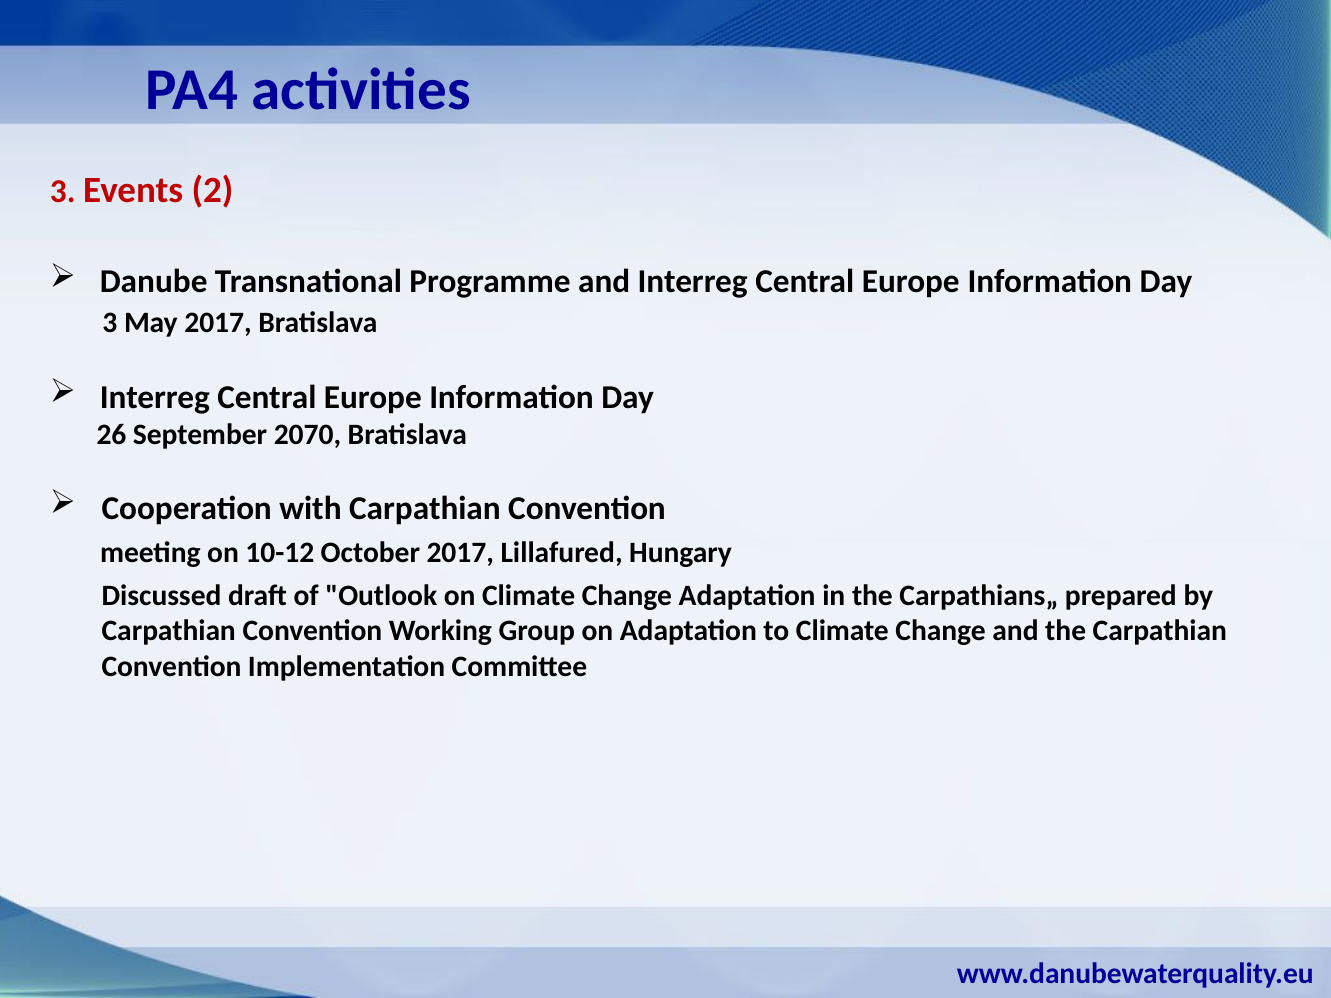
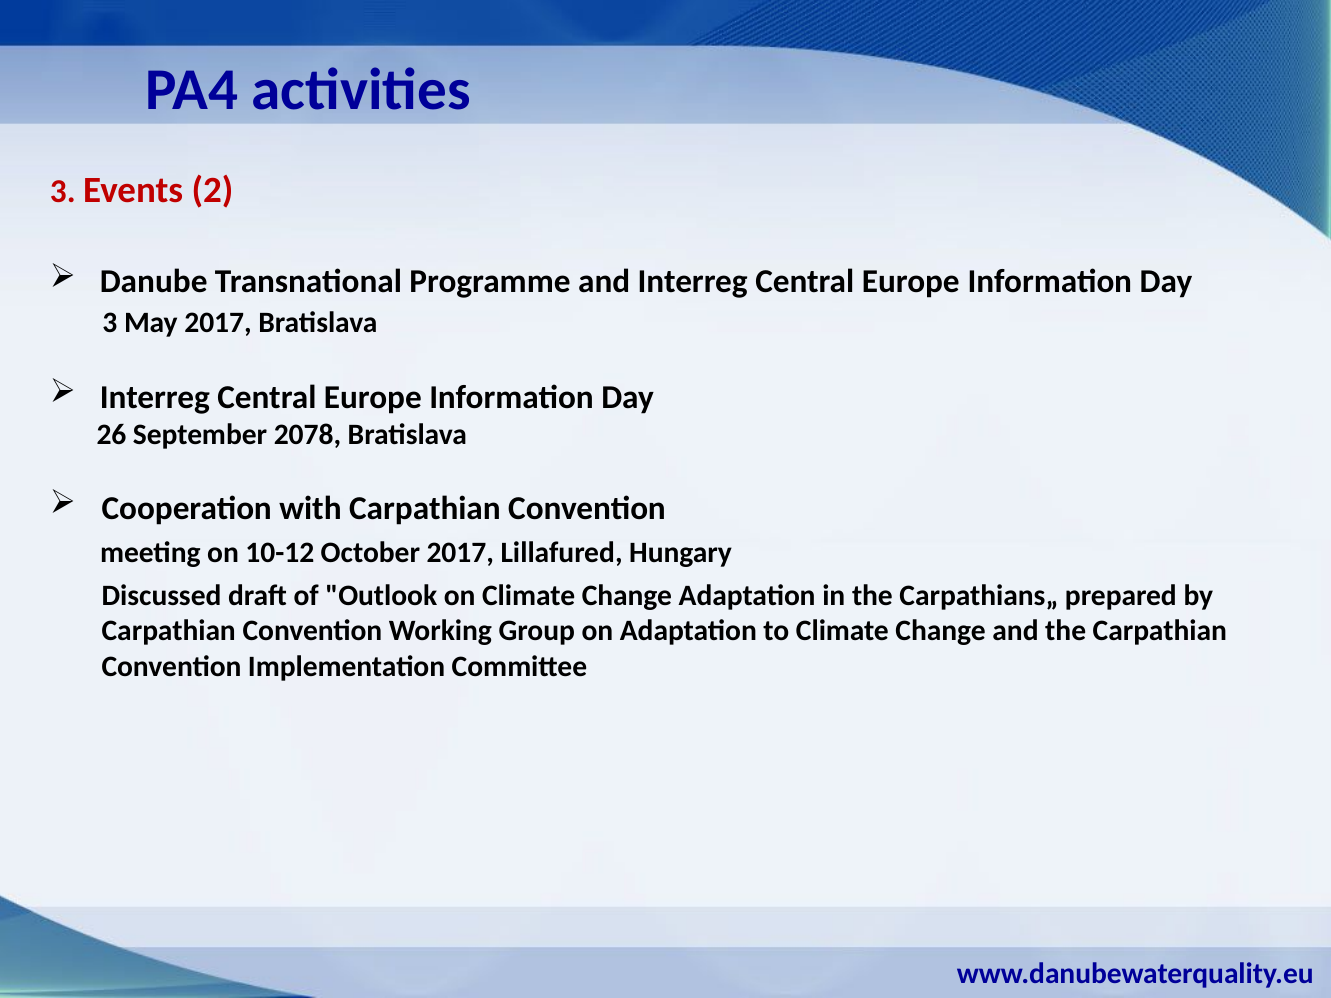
2070: 2070 -> 2078
